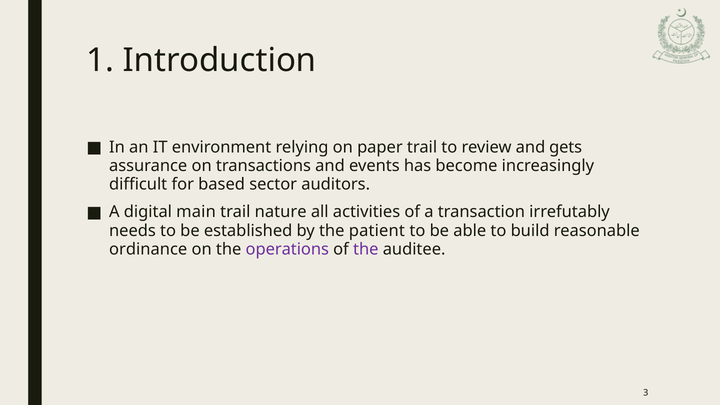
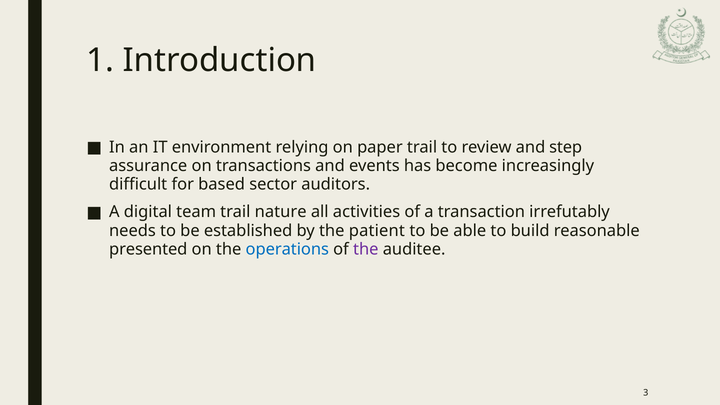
gets: gets -> step
main: main -> team
ordinance: ordinance -> presented
operations colour: purple -> blue
